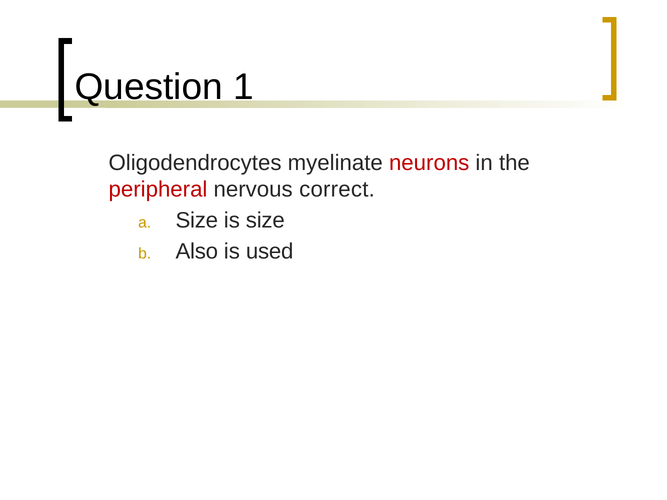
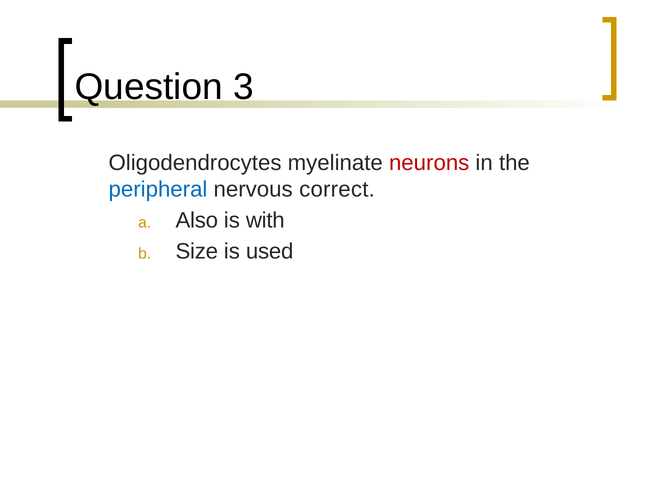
1: 1 -> 3
peripheral colour: red -> blue
Size at (197, 221): Size -> Also
is size: size -> with
Also: Also -> Size
